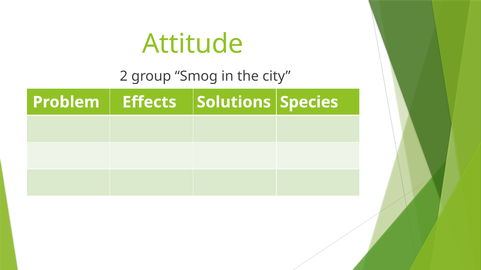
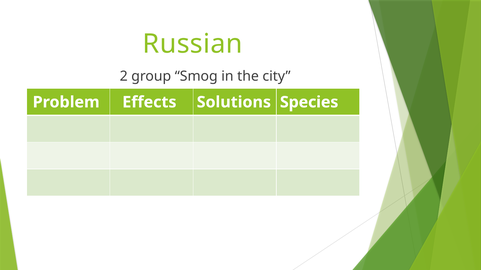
Attitude: Attitude -> Russian
